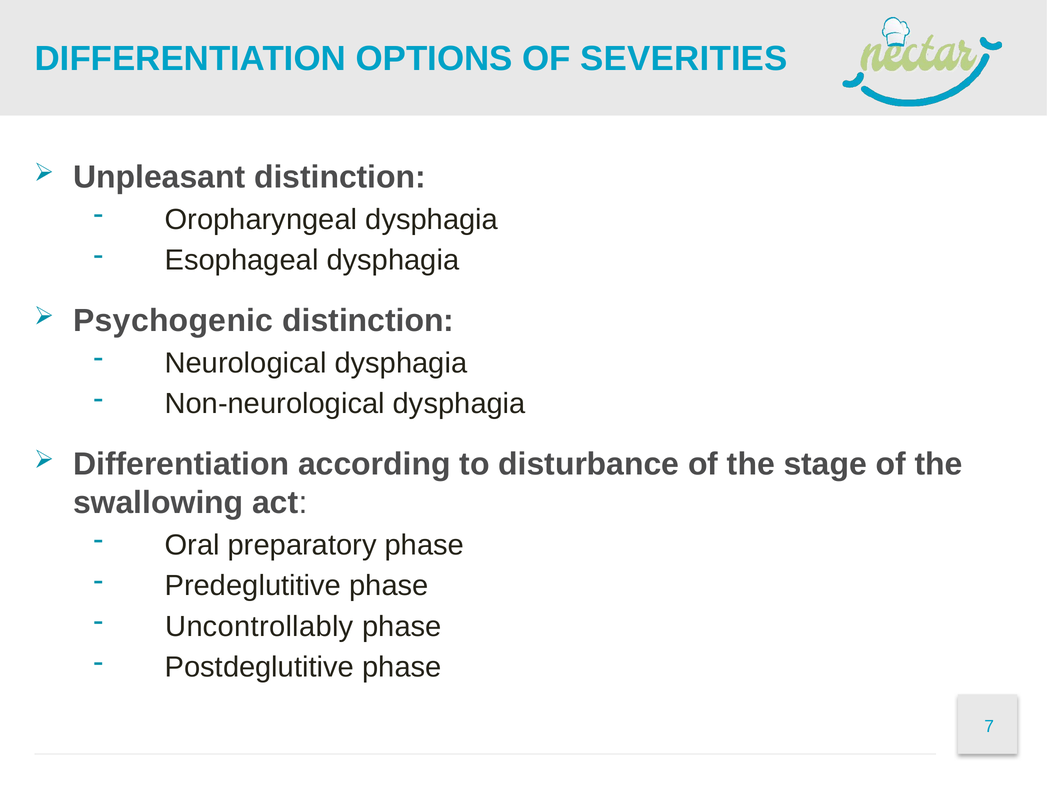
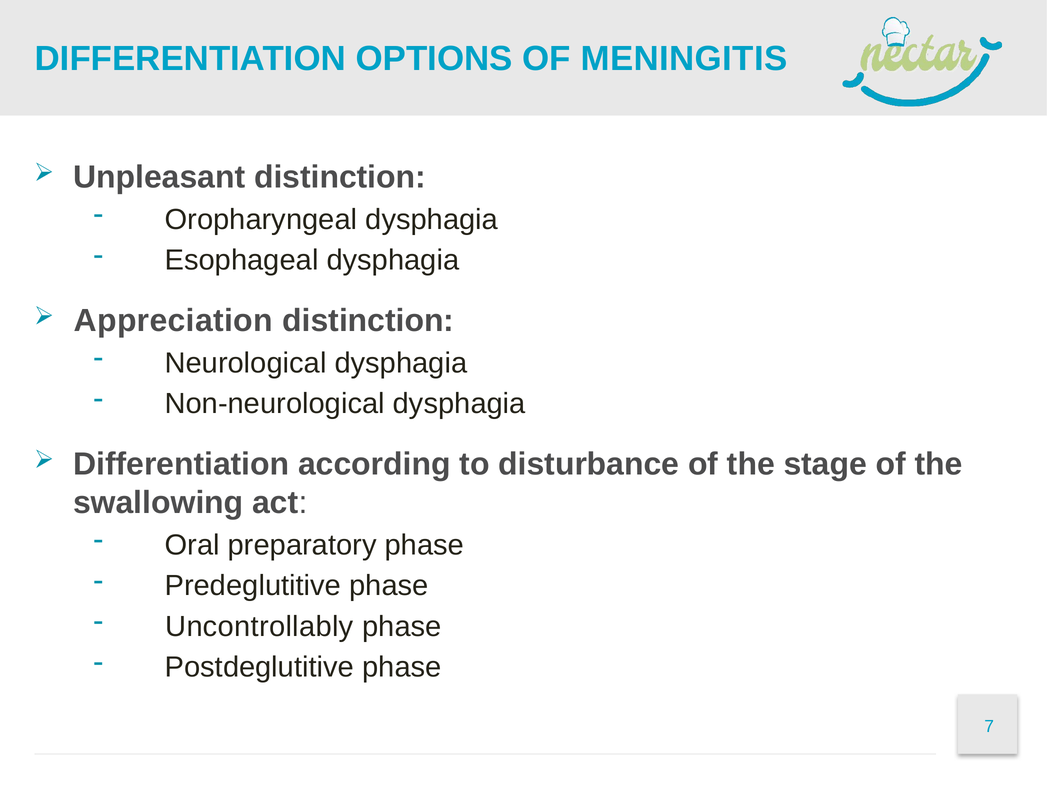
SEVERITIES: SEVERITIES -> MENINGITIS
Psychogenic: Psychogenic -> Appreciation
